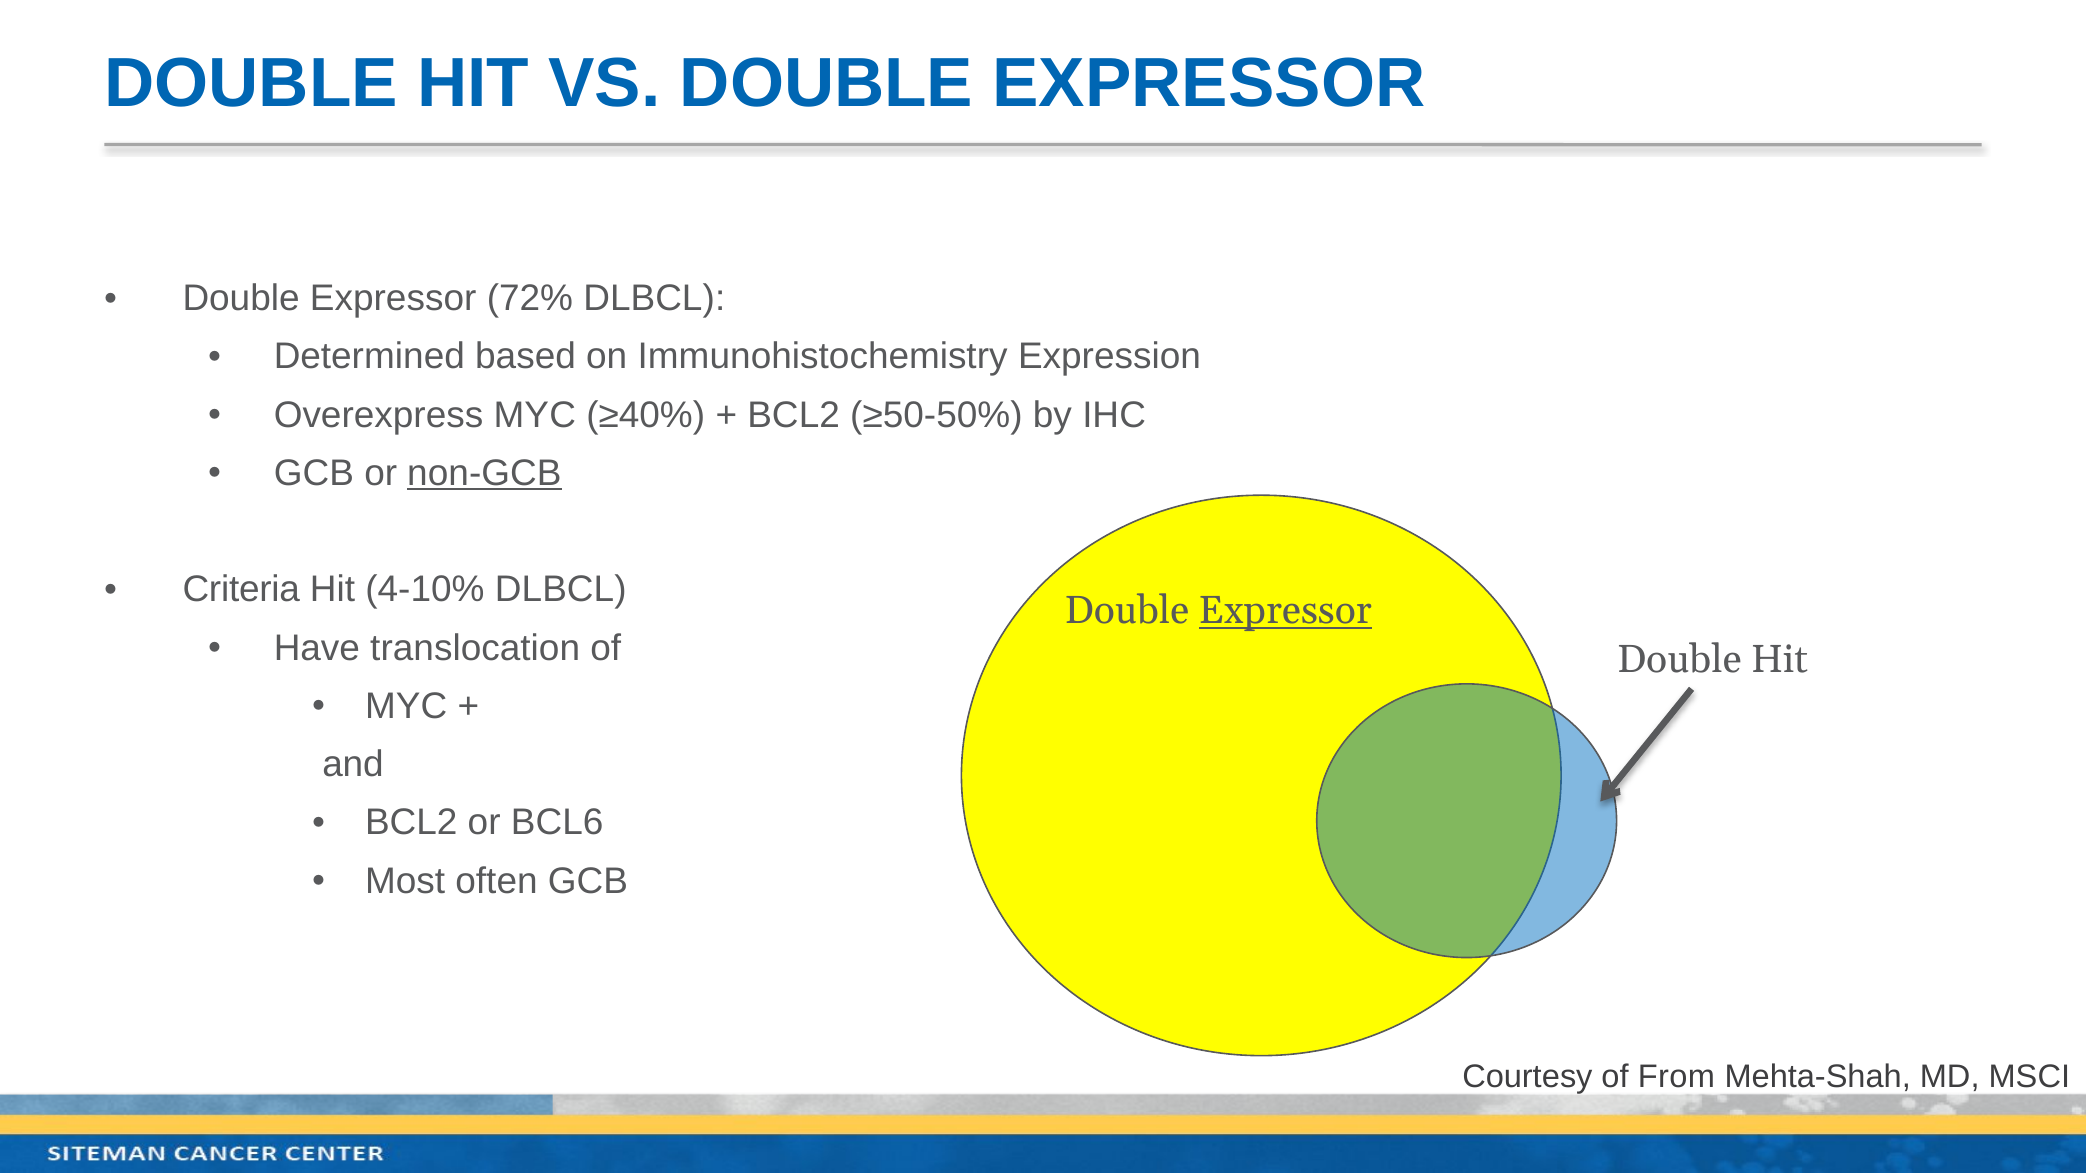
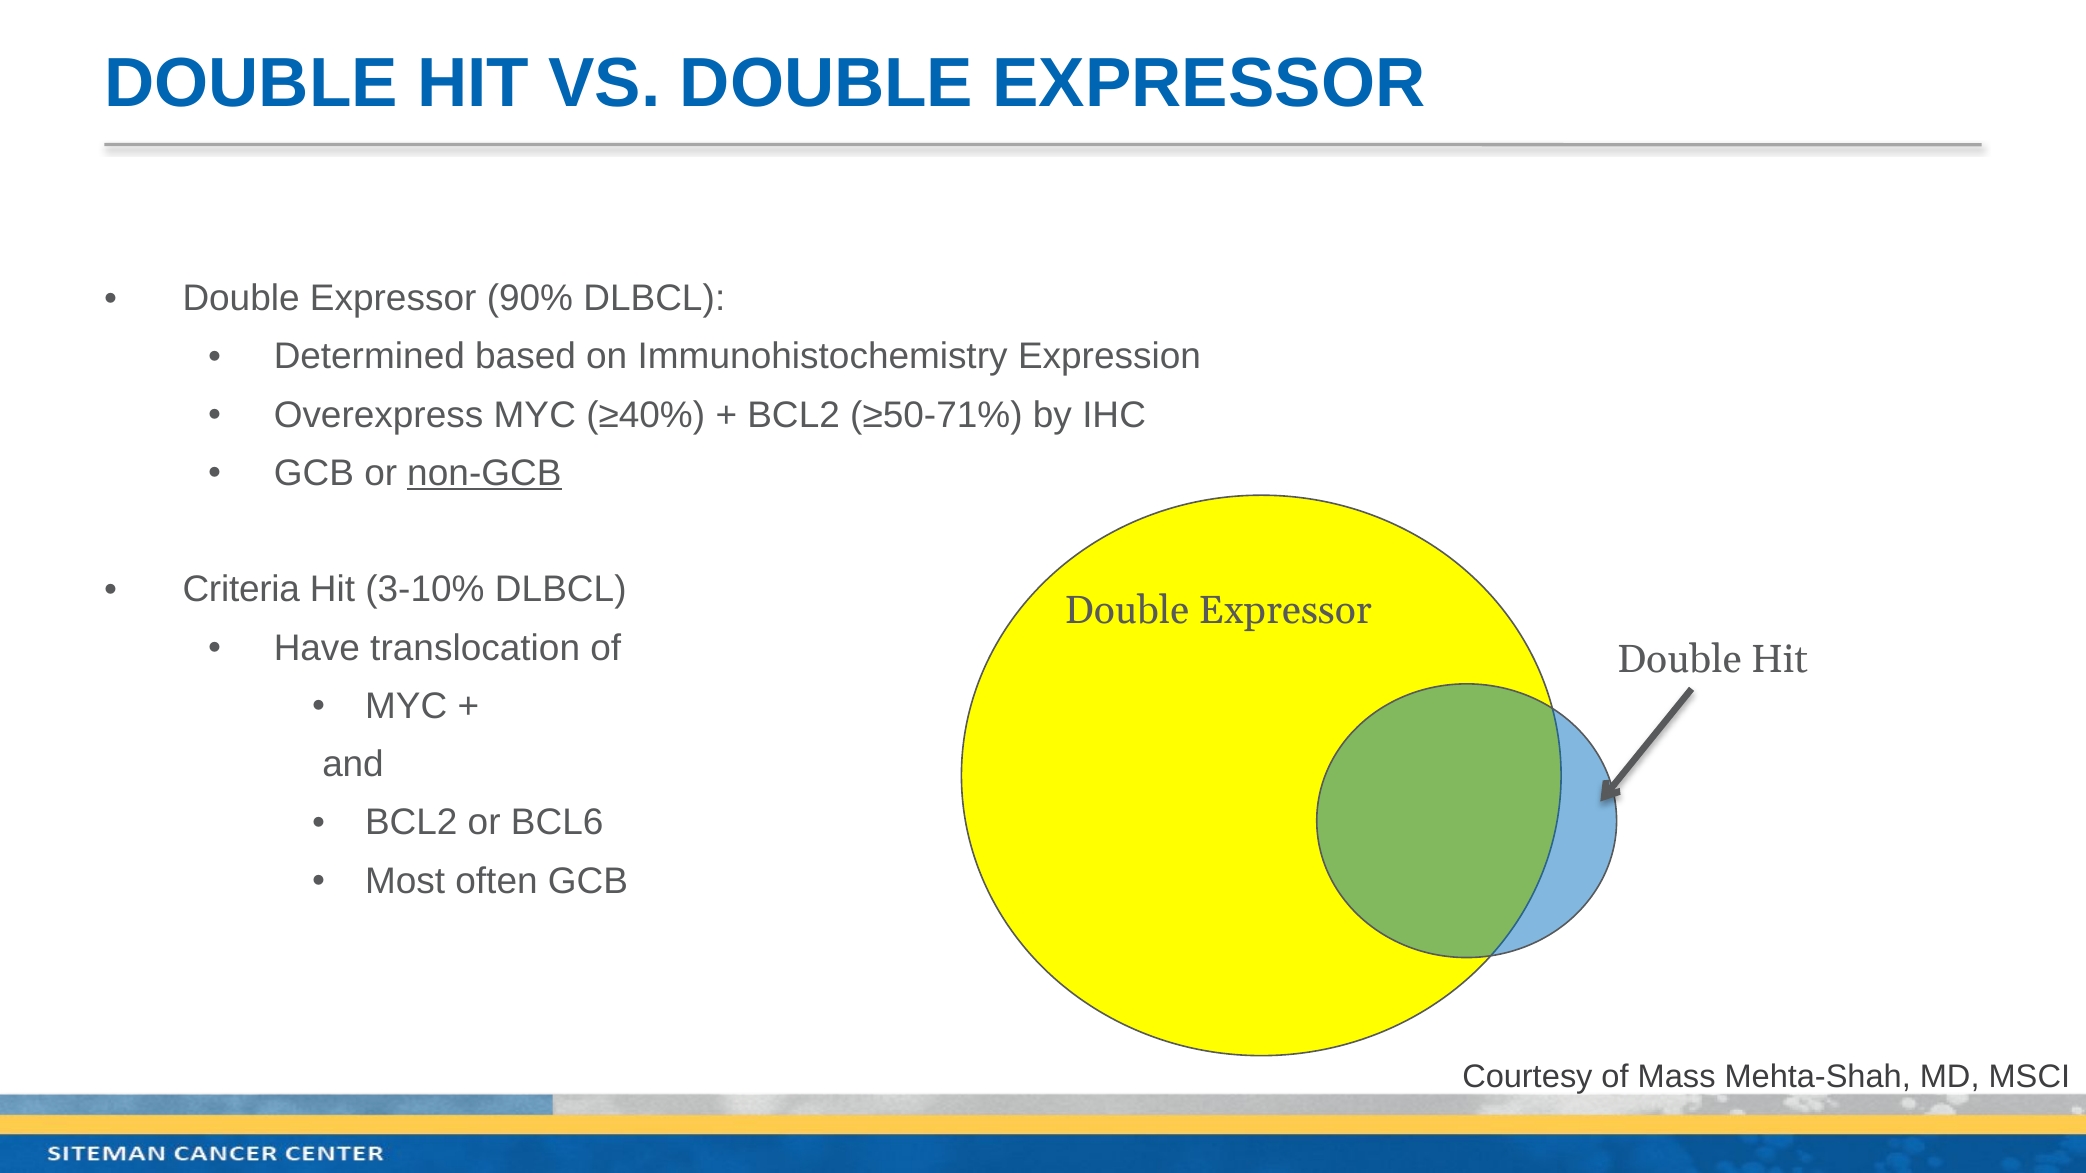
72%: 72% -> 90%
≥50-50%: ≥50-50% -> ≥50-71%
4-10%: 4-10% -> 3-10%
Expressor at (1285, 611) underline: present -> none
From: From -> Mass
